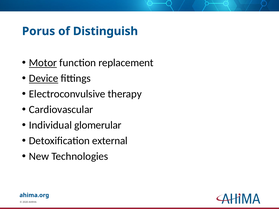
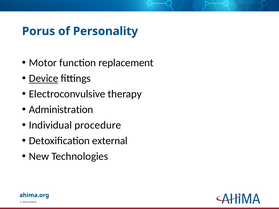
Distinguish: Distinguish -> Personality
Motor underline: present -> none
Cardiovascular: Cardiovascular -> Administration
glomerular: glomerular -> procedure
